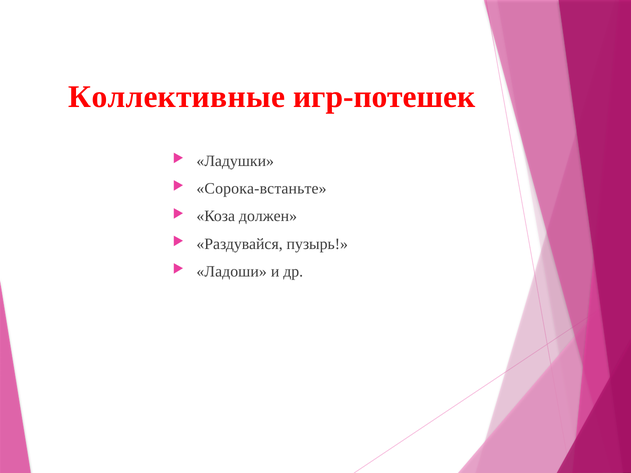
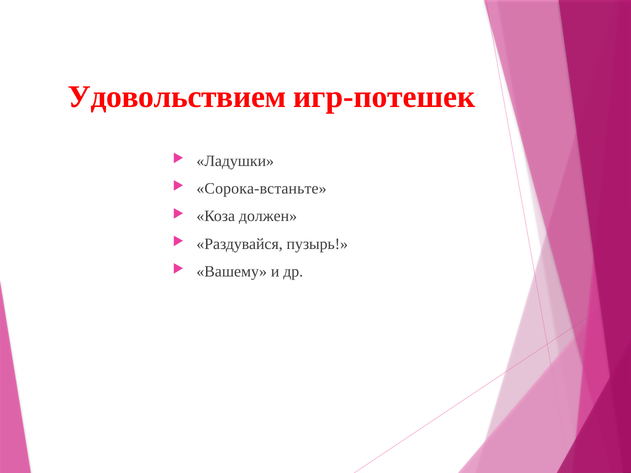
Коллективные: Коллективные -> Удовольствием
Ладоши: Ладоши -> Вашему
